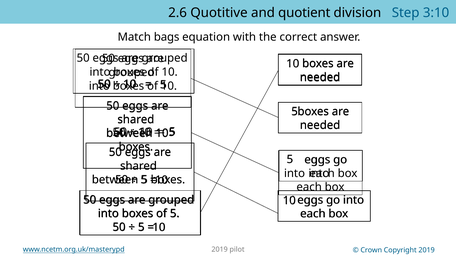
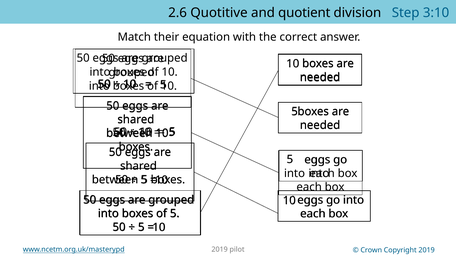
bags: bags -> their
